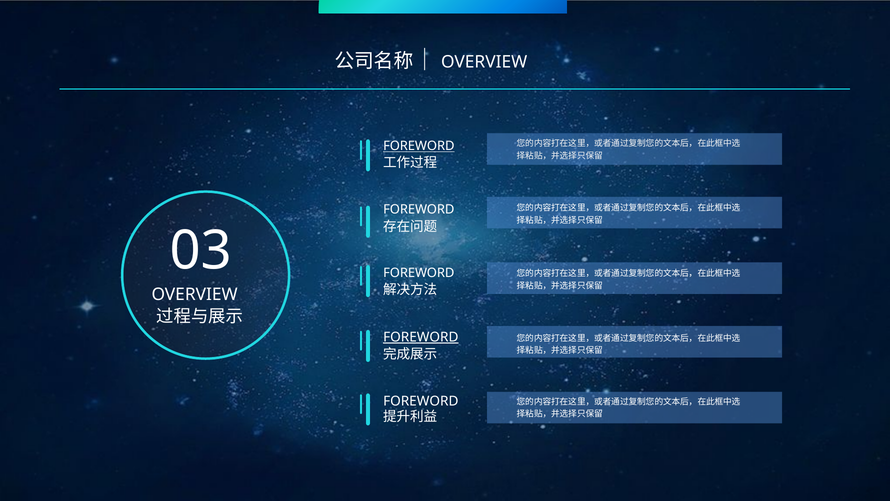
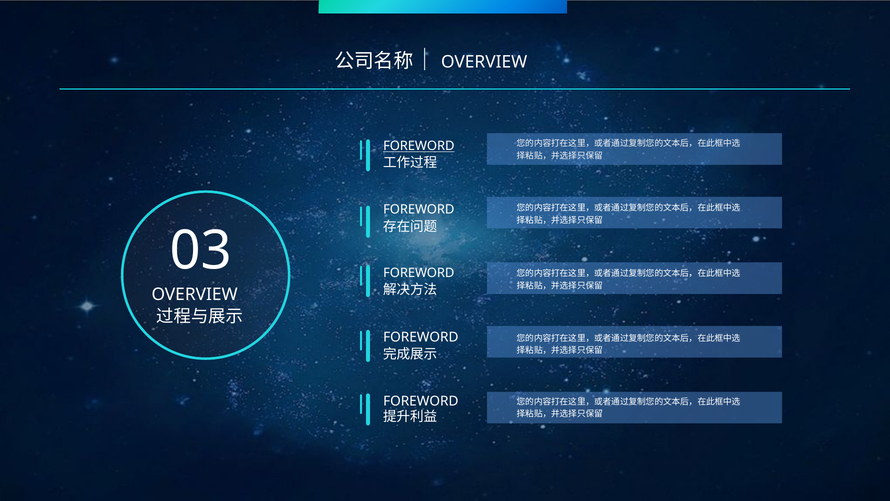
FOREWORD at (421, 337) underline: present -> none
